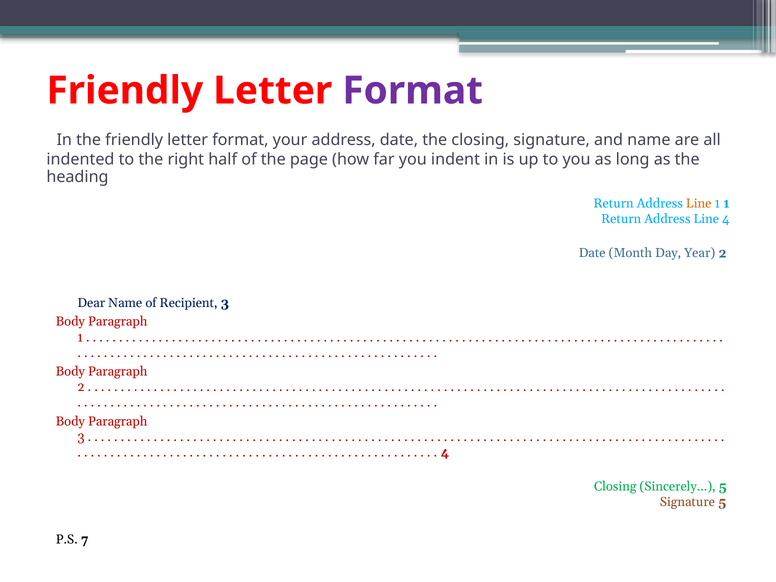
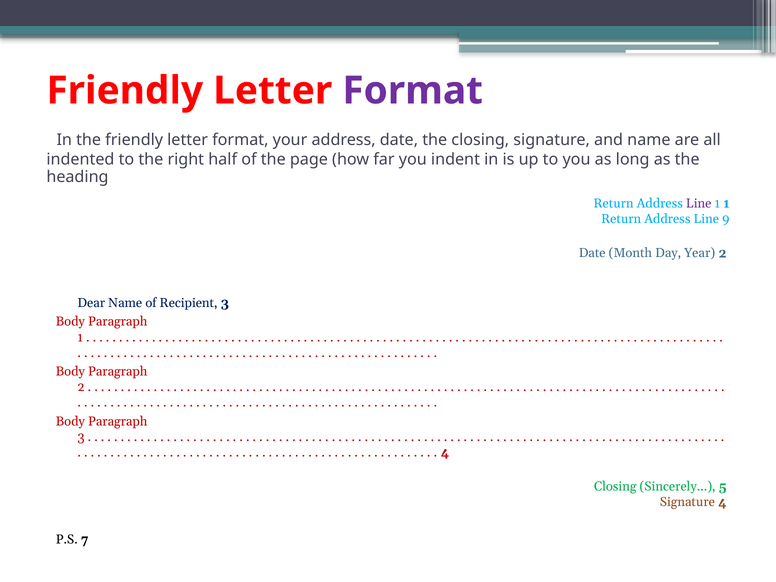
Line at (699, 203) colour: orange -> purple
Line 4: 4 -> 9
Signature 5: 5 -> 4
